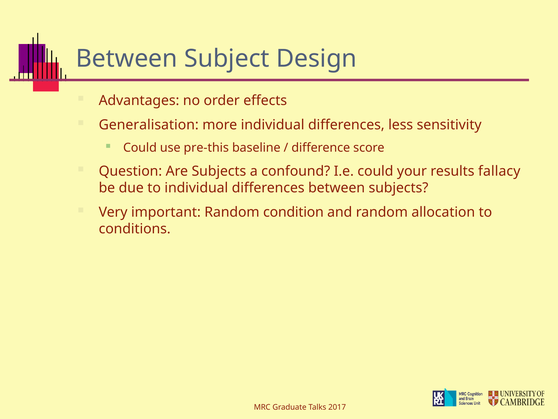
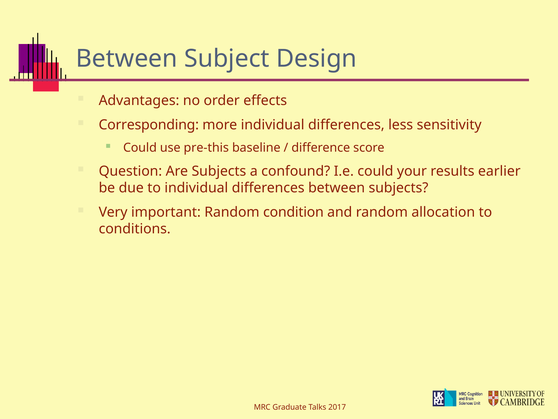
Generalisation: Generalisation -> Corresponding
fallacy: fallacy -> earlier
